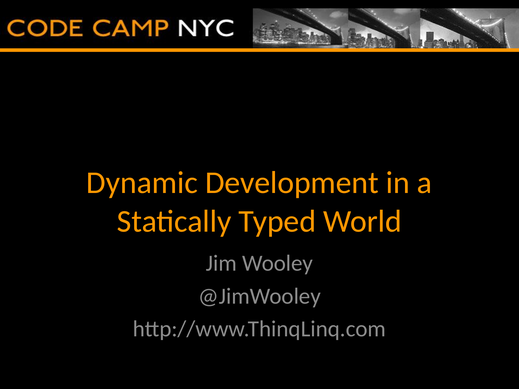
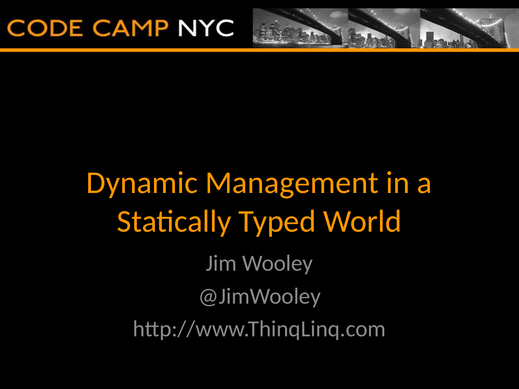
Development: Development -> Management
